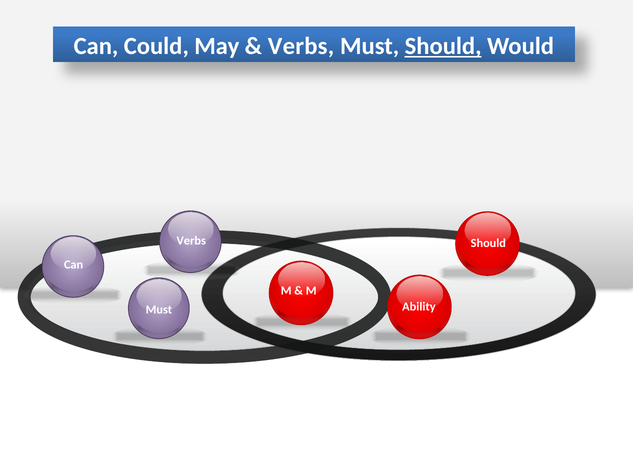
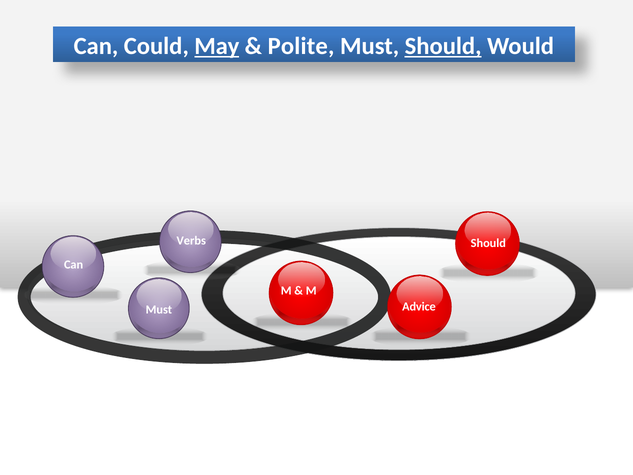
May underline: none -> present
Verbs at (301, 46): Verbs -> Polite
Ability: Ability -> Advice
